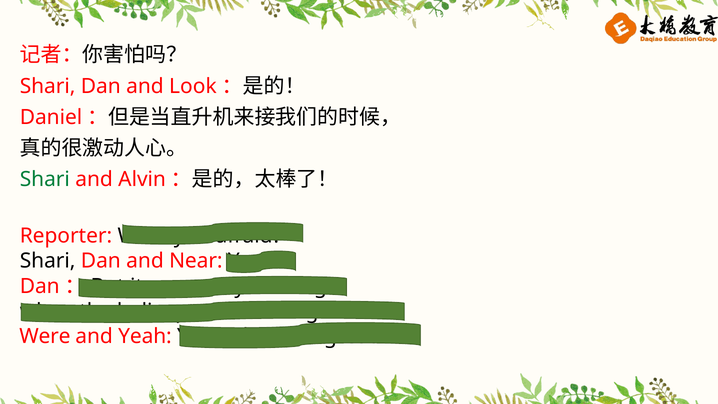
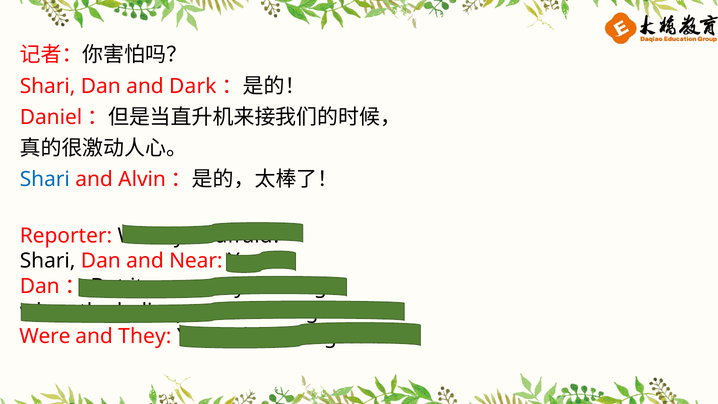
Look: Look -> Dark
Shari at (45, 180) colour: green -> blue
and Yeah: Yeah -> They
